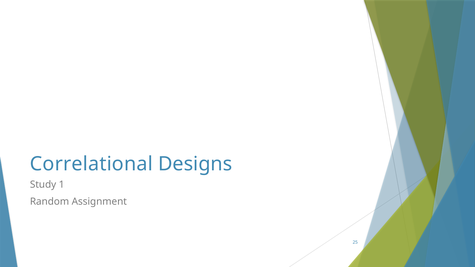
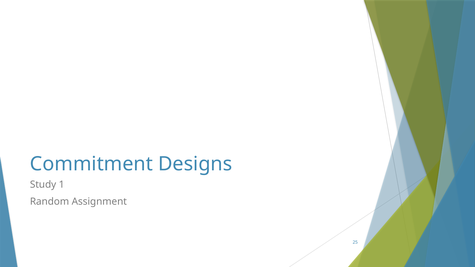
Correlational: Correlational -> Commitment
